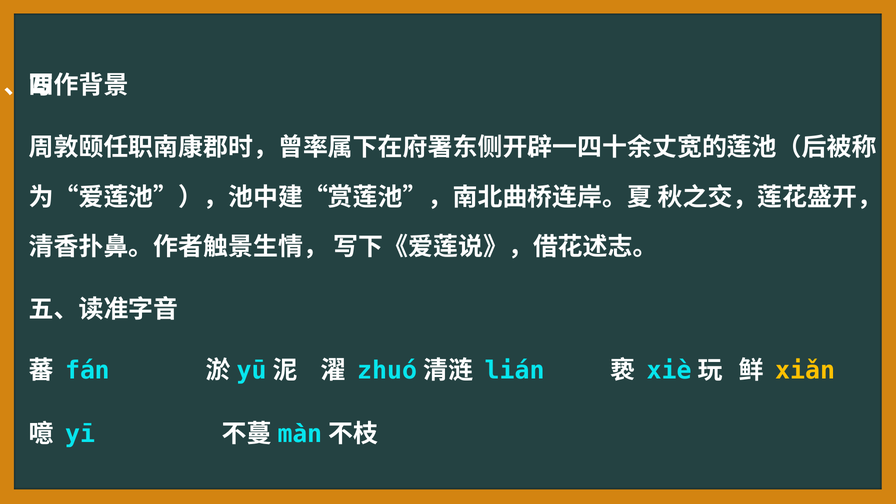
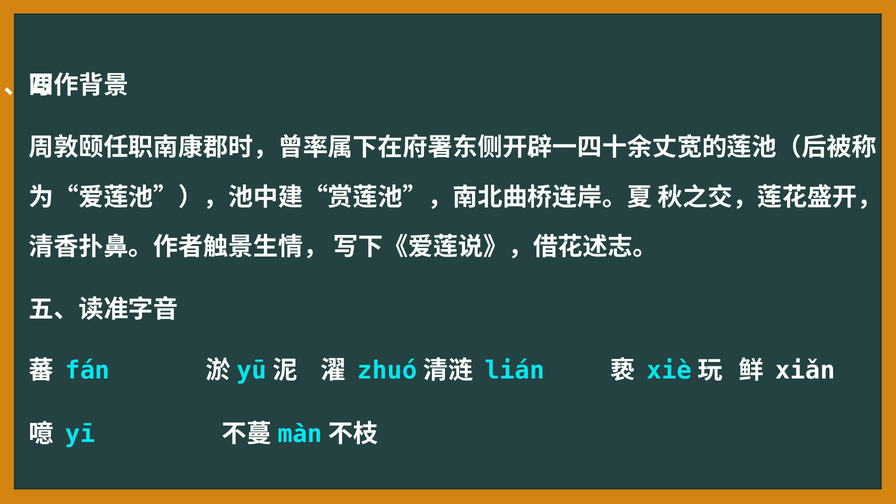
xiǎn colour: yellow -> white
